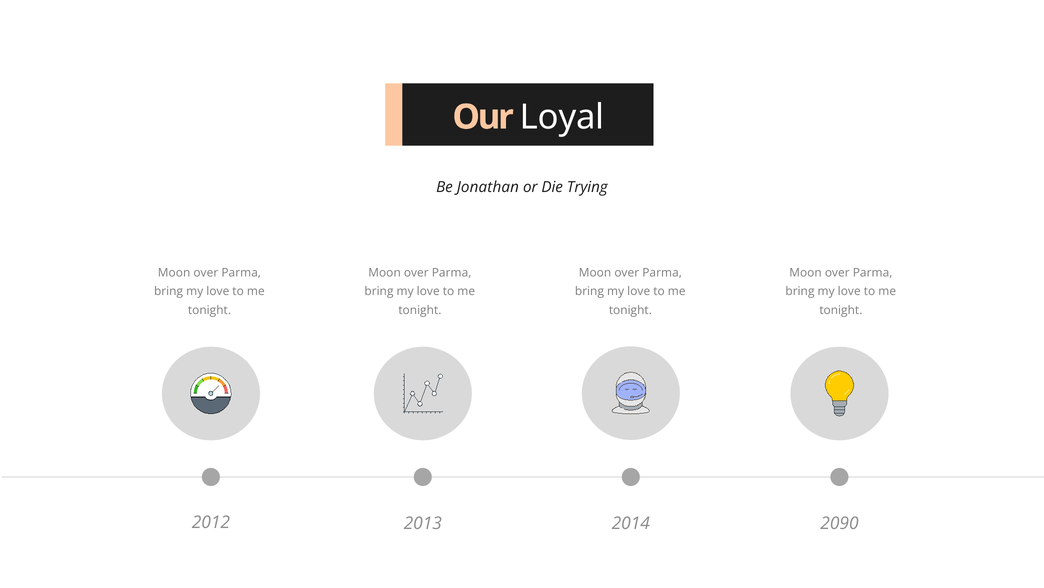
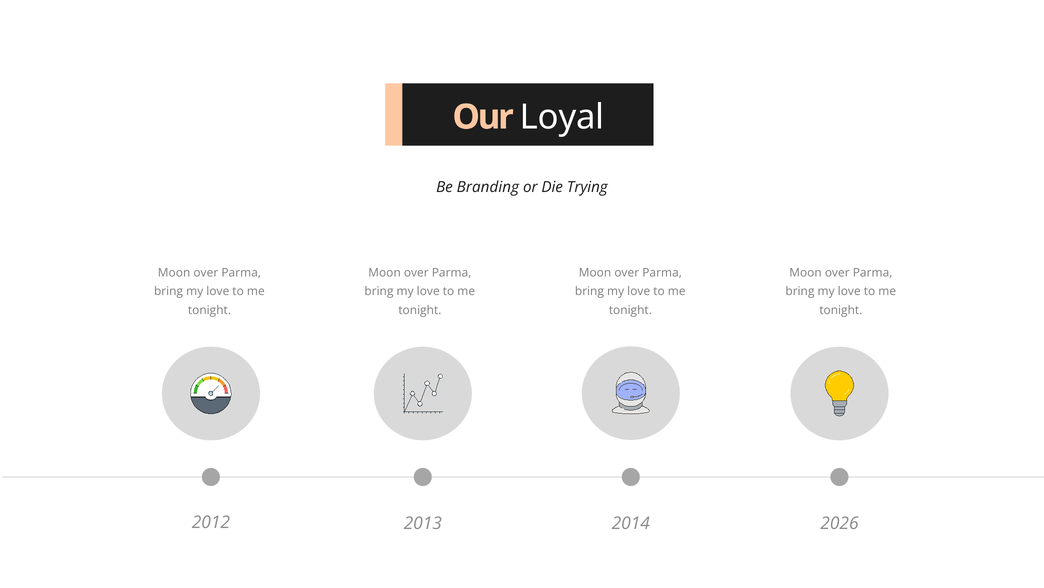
Jonathan: Jonathan -> Branding
2090: 2090 -> 2026
